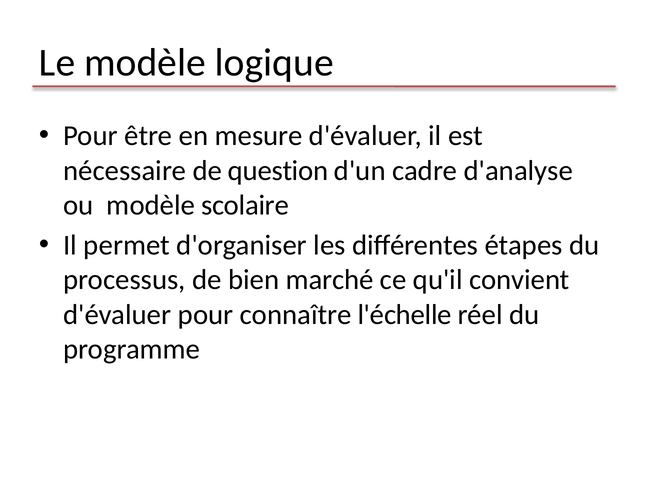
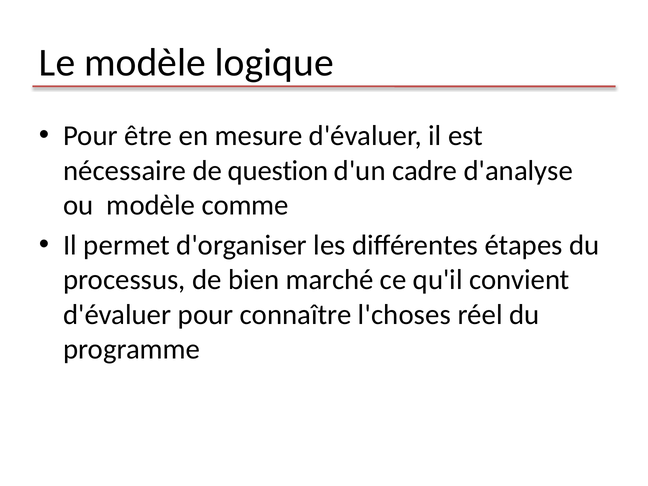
scolaire: scolaire -> comme
l'échelle: l'échelle -> l'choses
